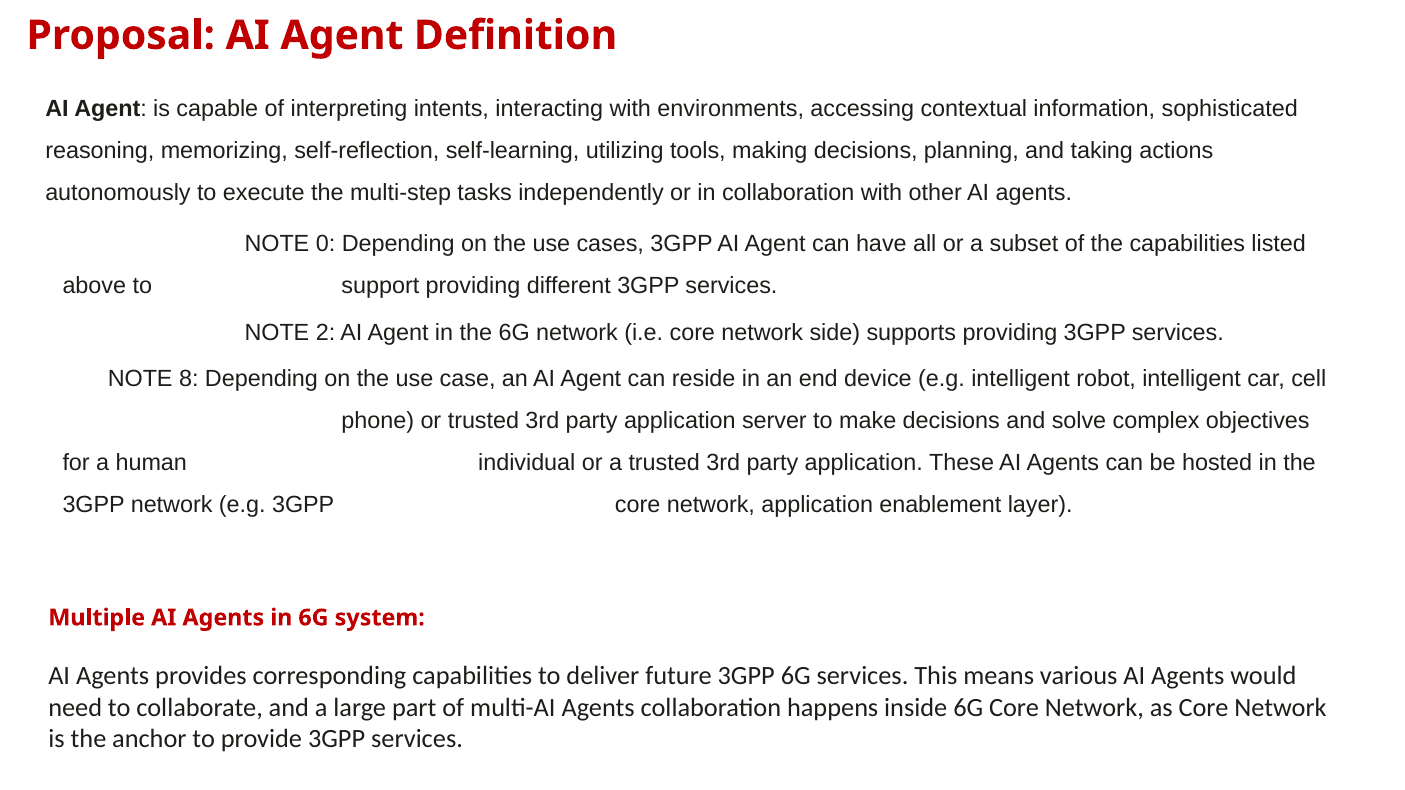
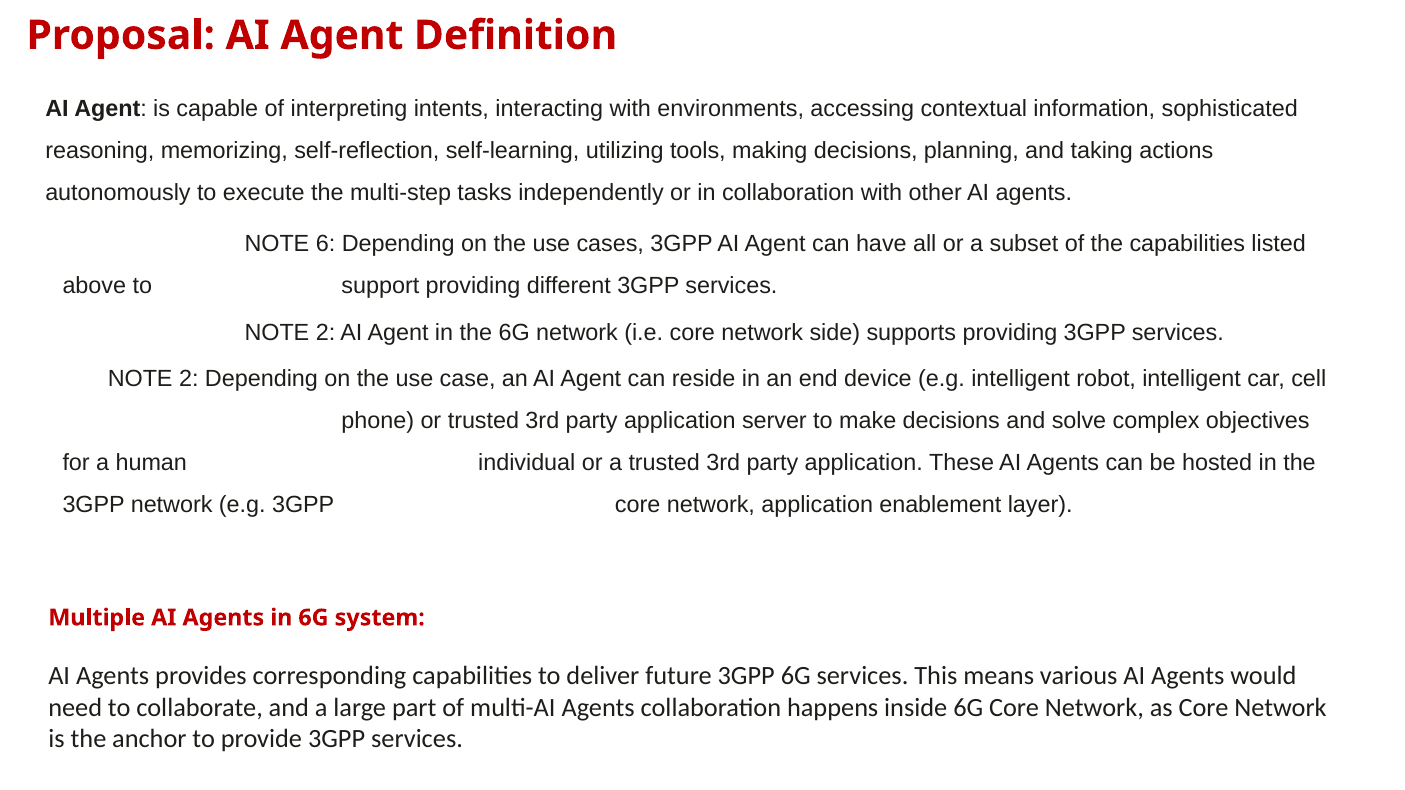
0: 0 -> 6
8 at (189, 379): 8 -> 2
